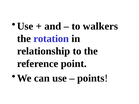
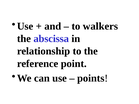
rotation: rotation -> abscissa
